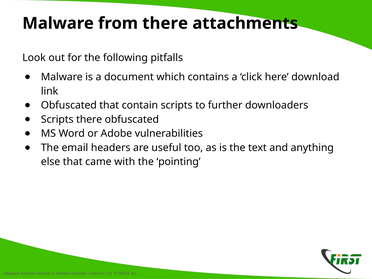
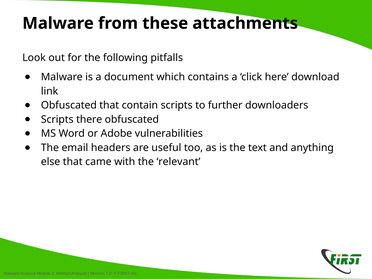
from there: there -> these
pointing: pointing -> relevant
